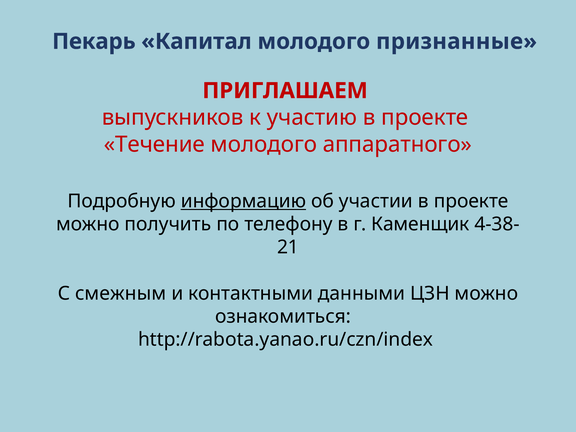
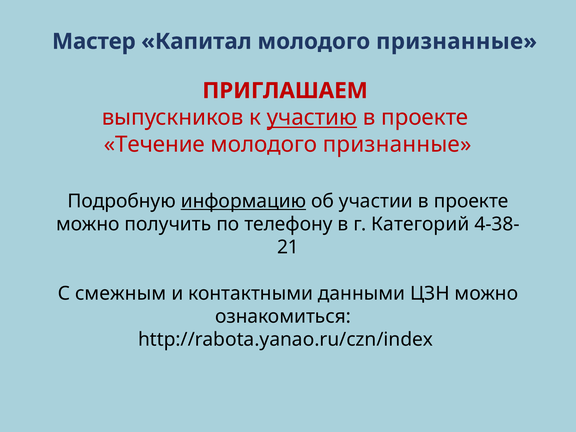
Пекарь: Пекарь -> Мастер
участию underline: none -> present
аппаратного at (397, 144): аппаратного -> признанные
Каменщик: Каменщик -> Категорий
